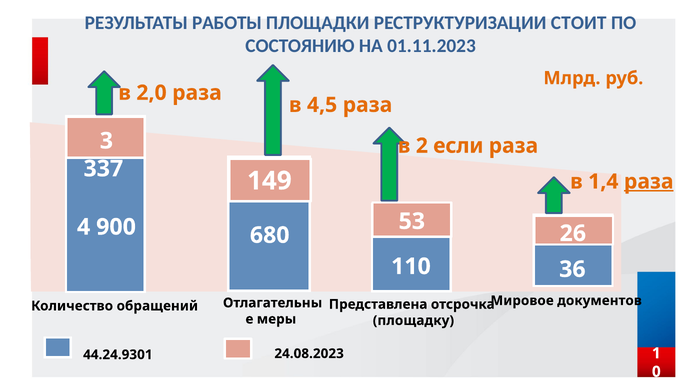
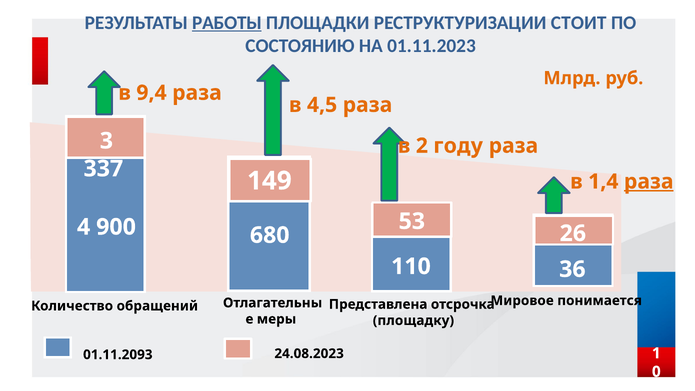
РАБОТЫ underline: none -> present
2,0: 2,0 -> 9,4
если: если -> году
документов: документов -> понимается
44.24.9301: 44.24.9301 -> 01.11.2093
